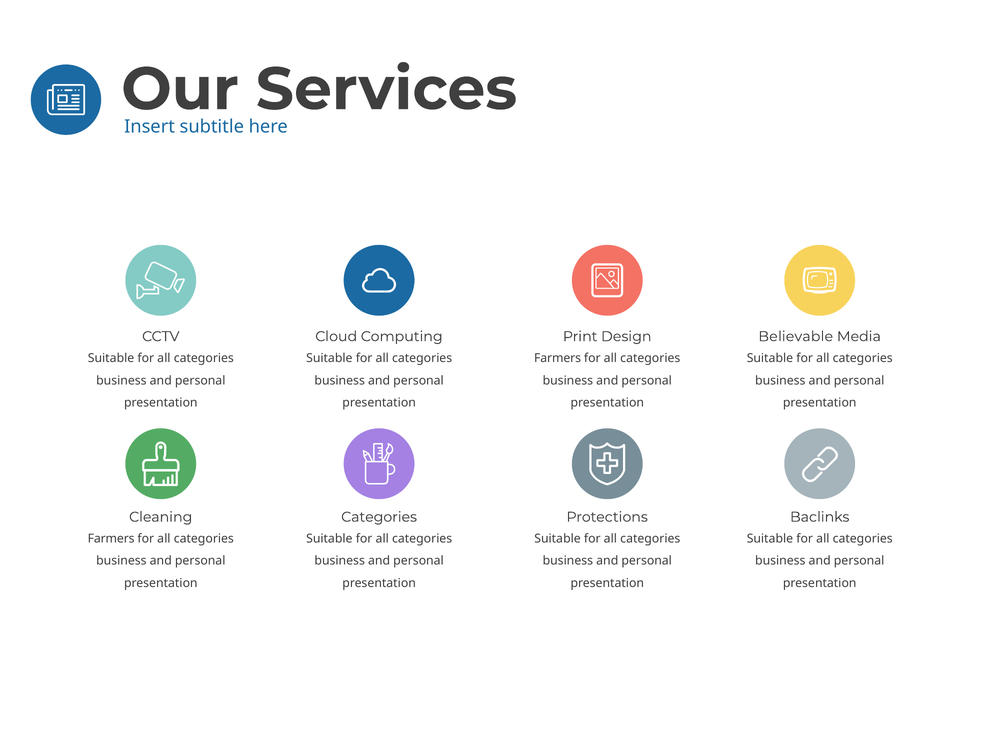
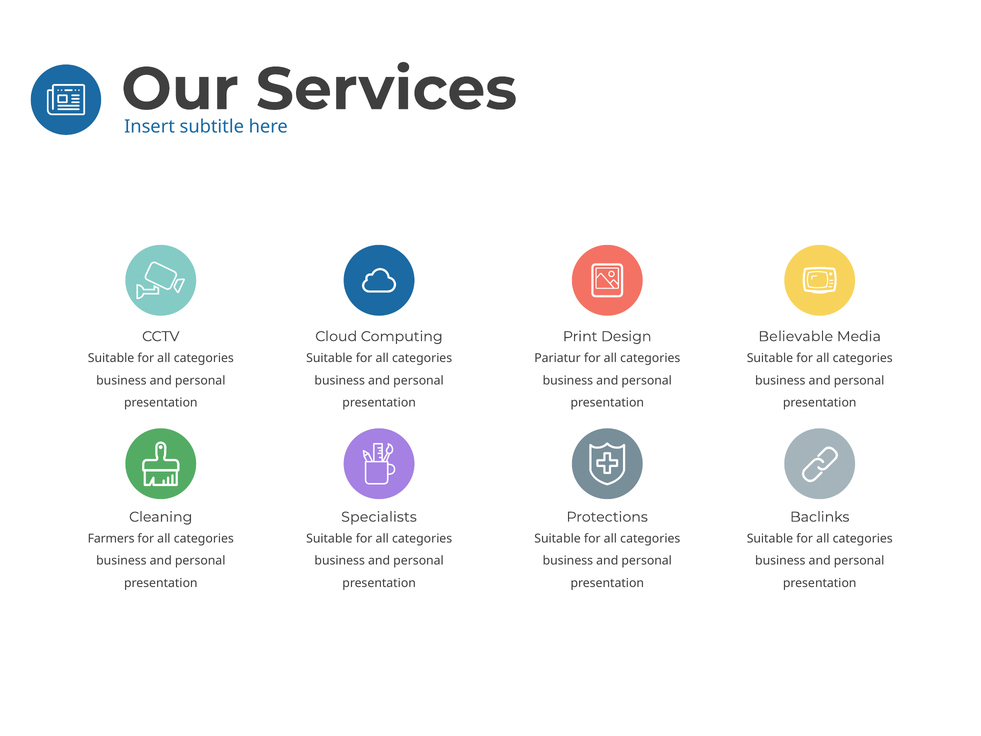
Farmers at (558, 358): Farmers -> Pariatur
Categories at (379, 517): Categories -> Specialists
